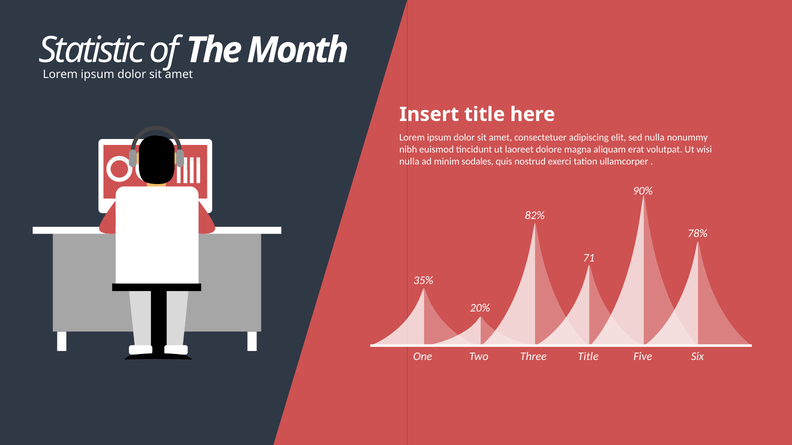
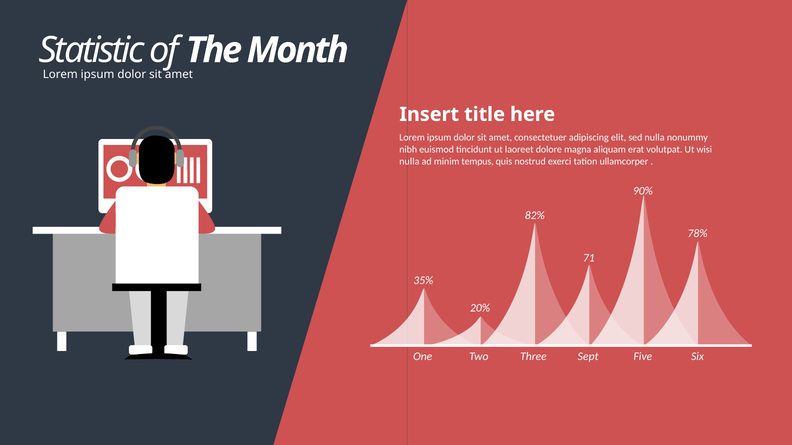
sodales: sodales -> tempus
Three Title: Title -> Sept
